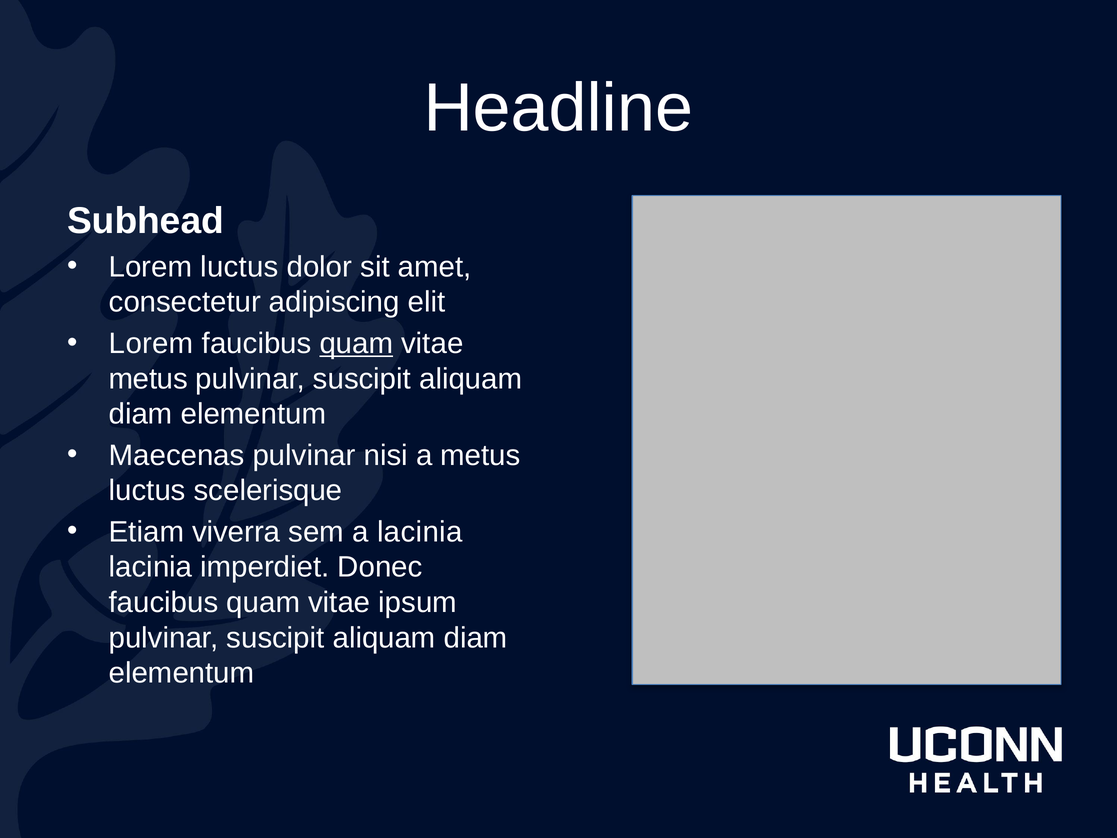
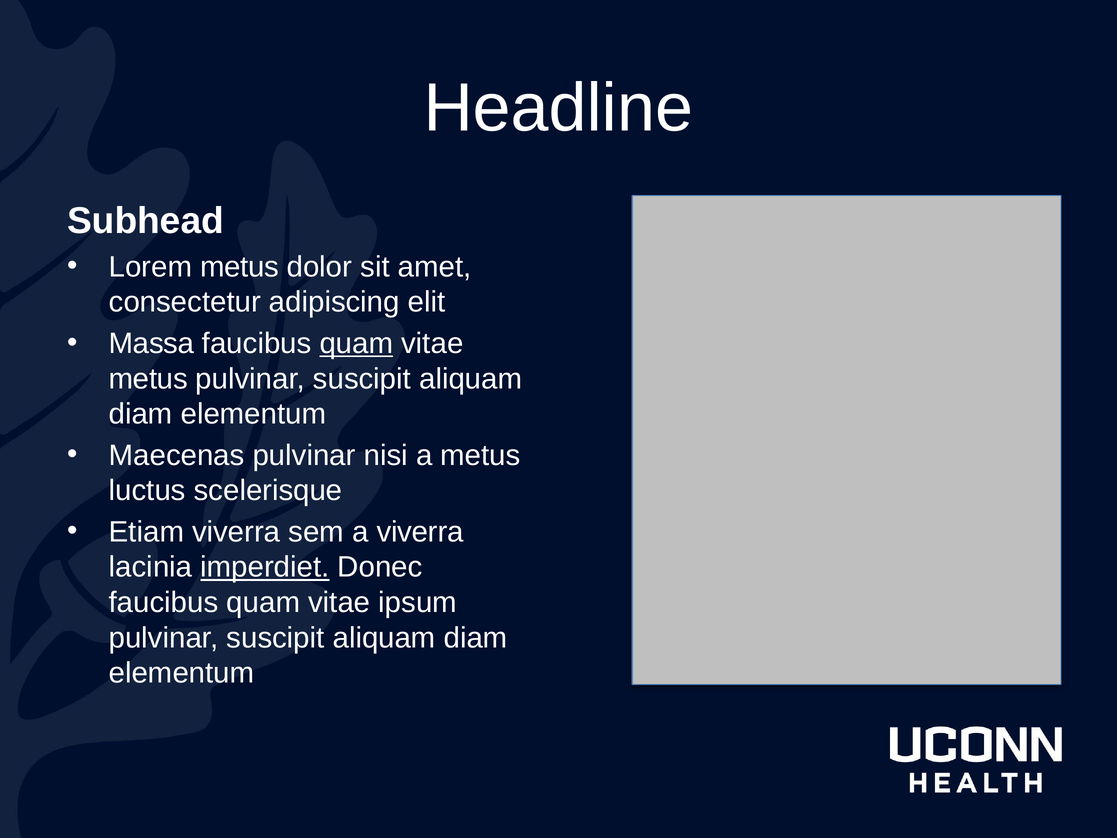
Lorem luctus: luctus -> metus
Lorem at (151, 343): Lorem -> Massa
a lacinia: lacinia -> viverra
imperdiet underline: none -> present
